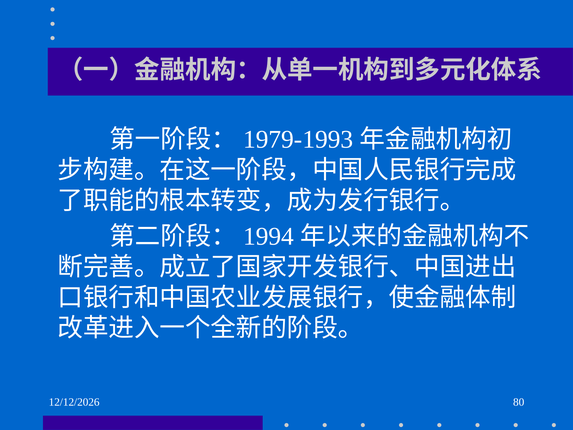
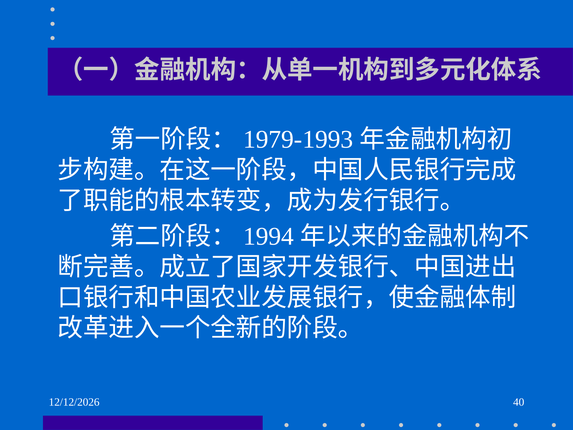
80: 80 -> 40
